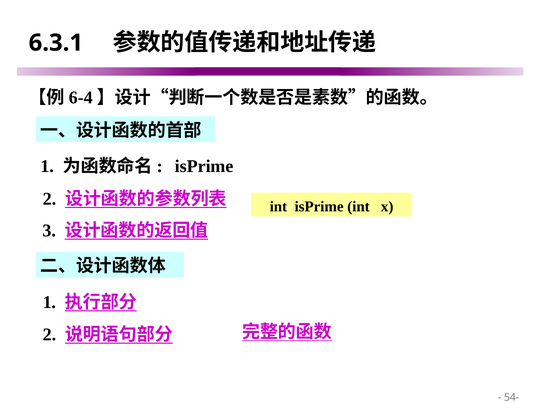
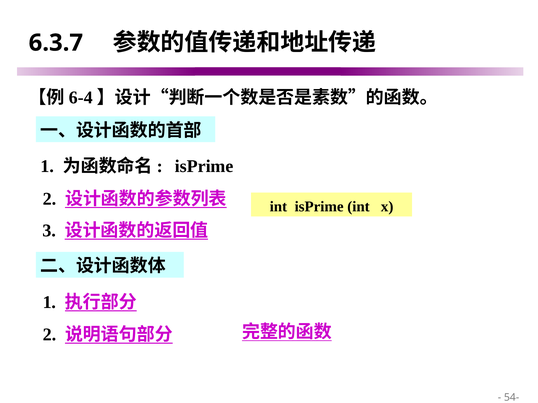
6.3.1: 6.3.1 -> 6.3.7
